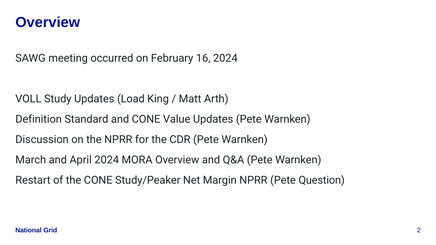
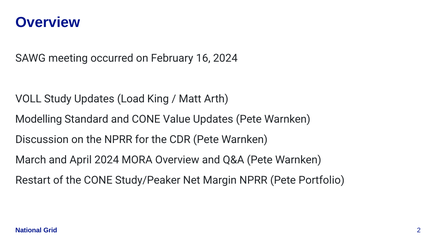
Definition: Definition -> Modelling
Question: Question -> Portfolio
